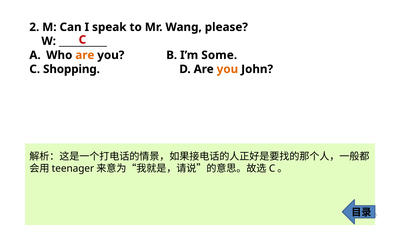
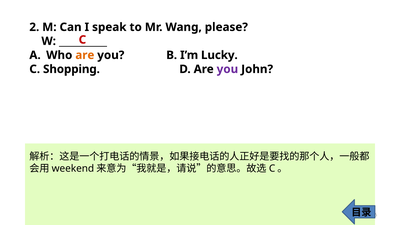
Some: Some -> Lucky
you at (227, 69) colour: orange -> purple
teenager: teenager -> weekend
